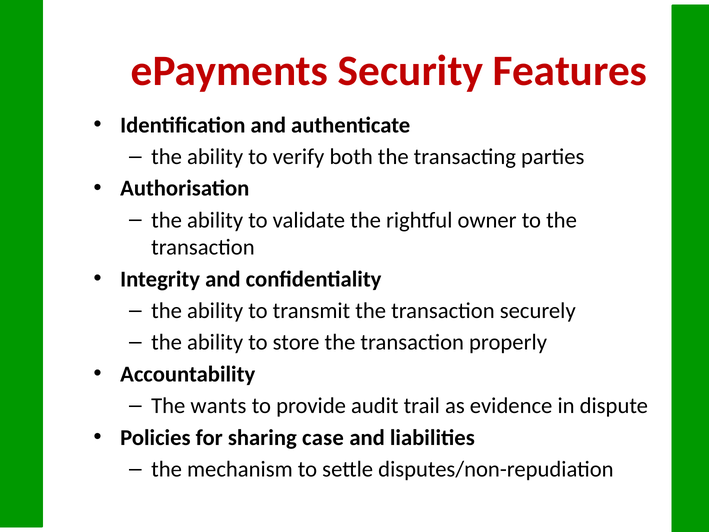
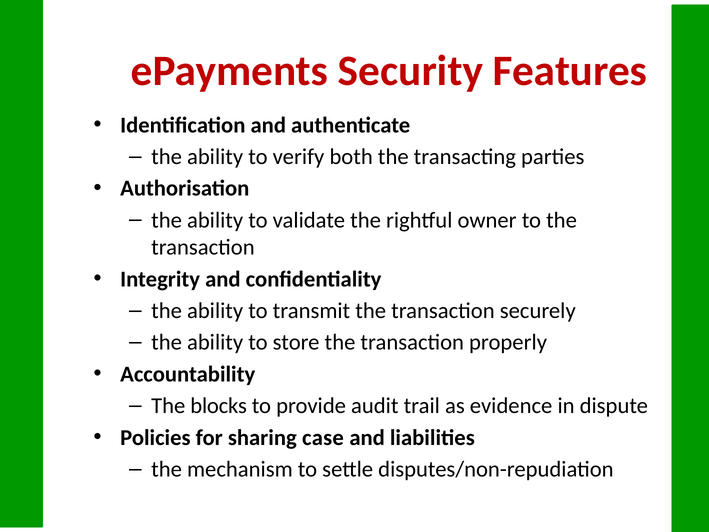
wants: wants -> blocks
